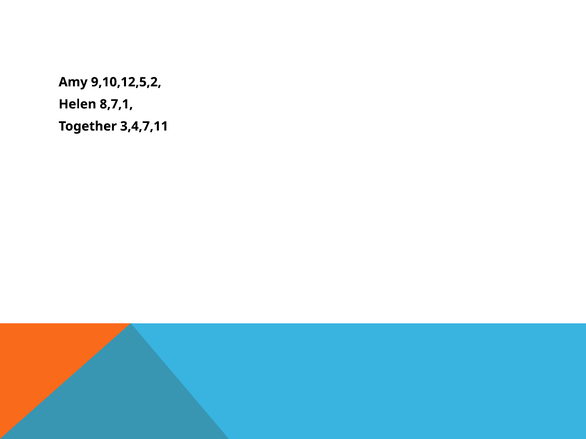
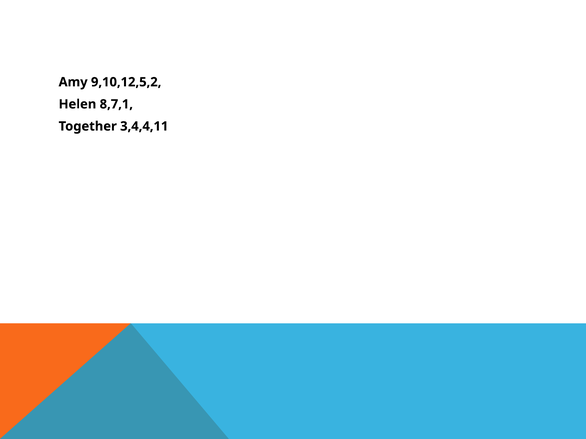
3,4,7,11: 3,4,7,11 -> 3,4,4,11
